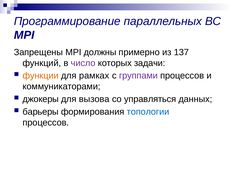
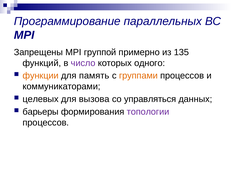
должны: должны -> группой
137: 137 -> 135
задачи: задачи -> одного
рамках: рамках -> память
группами colour: purple -> orange
джокеры: джокеры -> целевых
топологии colour: blue -> purple
